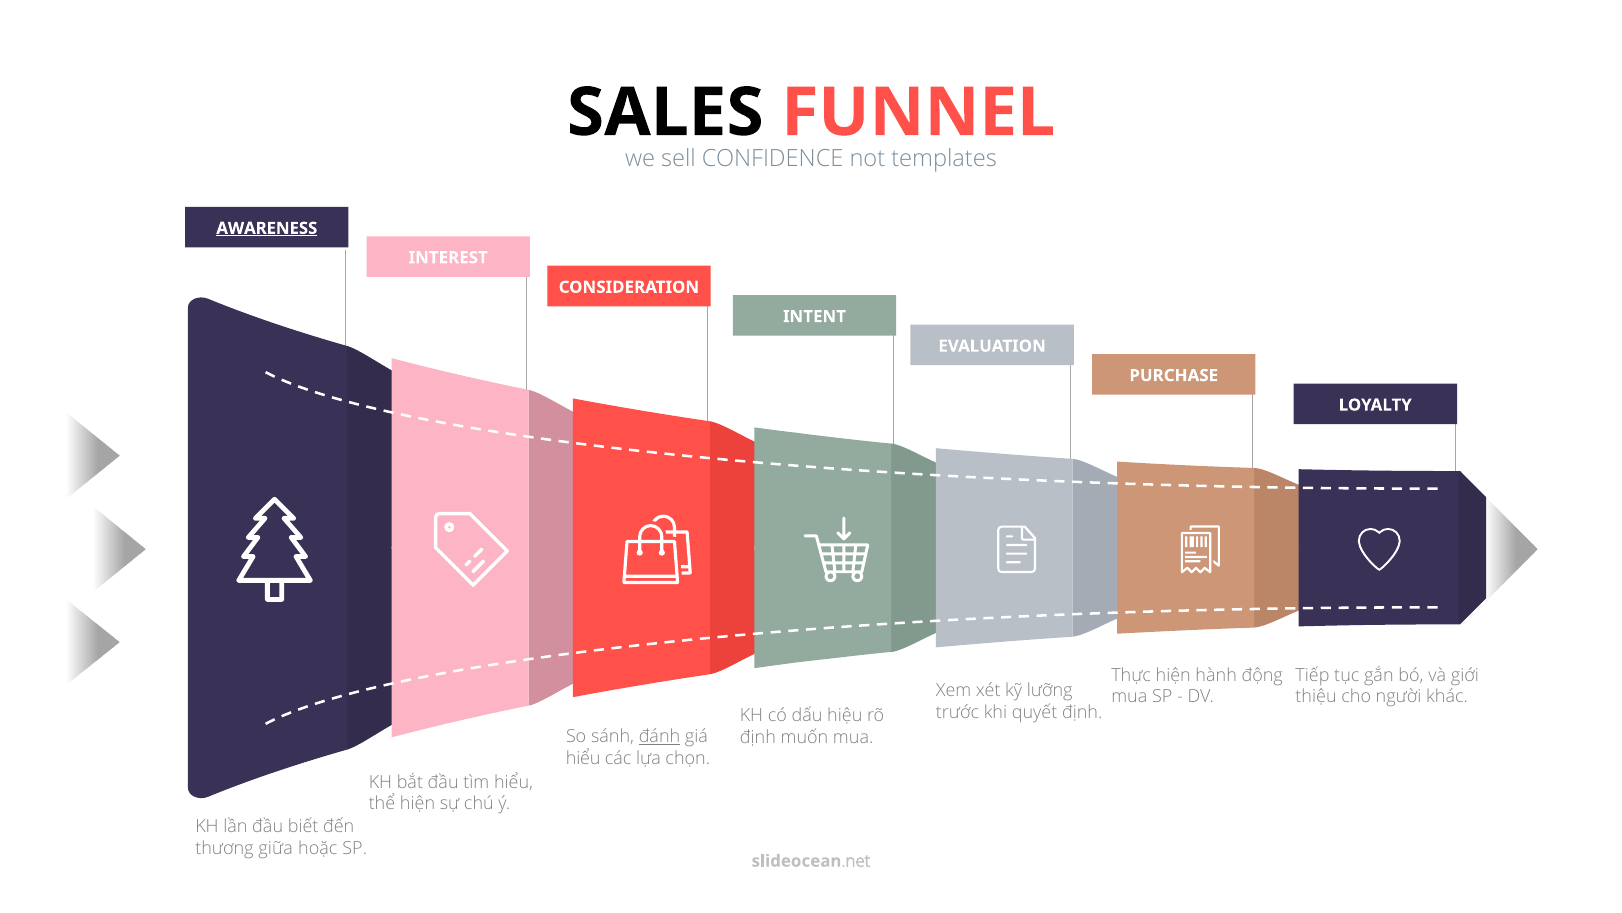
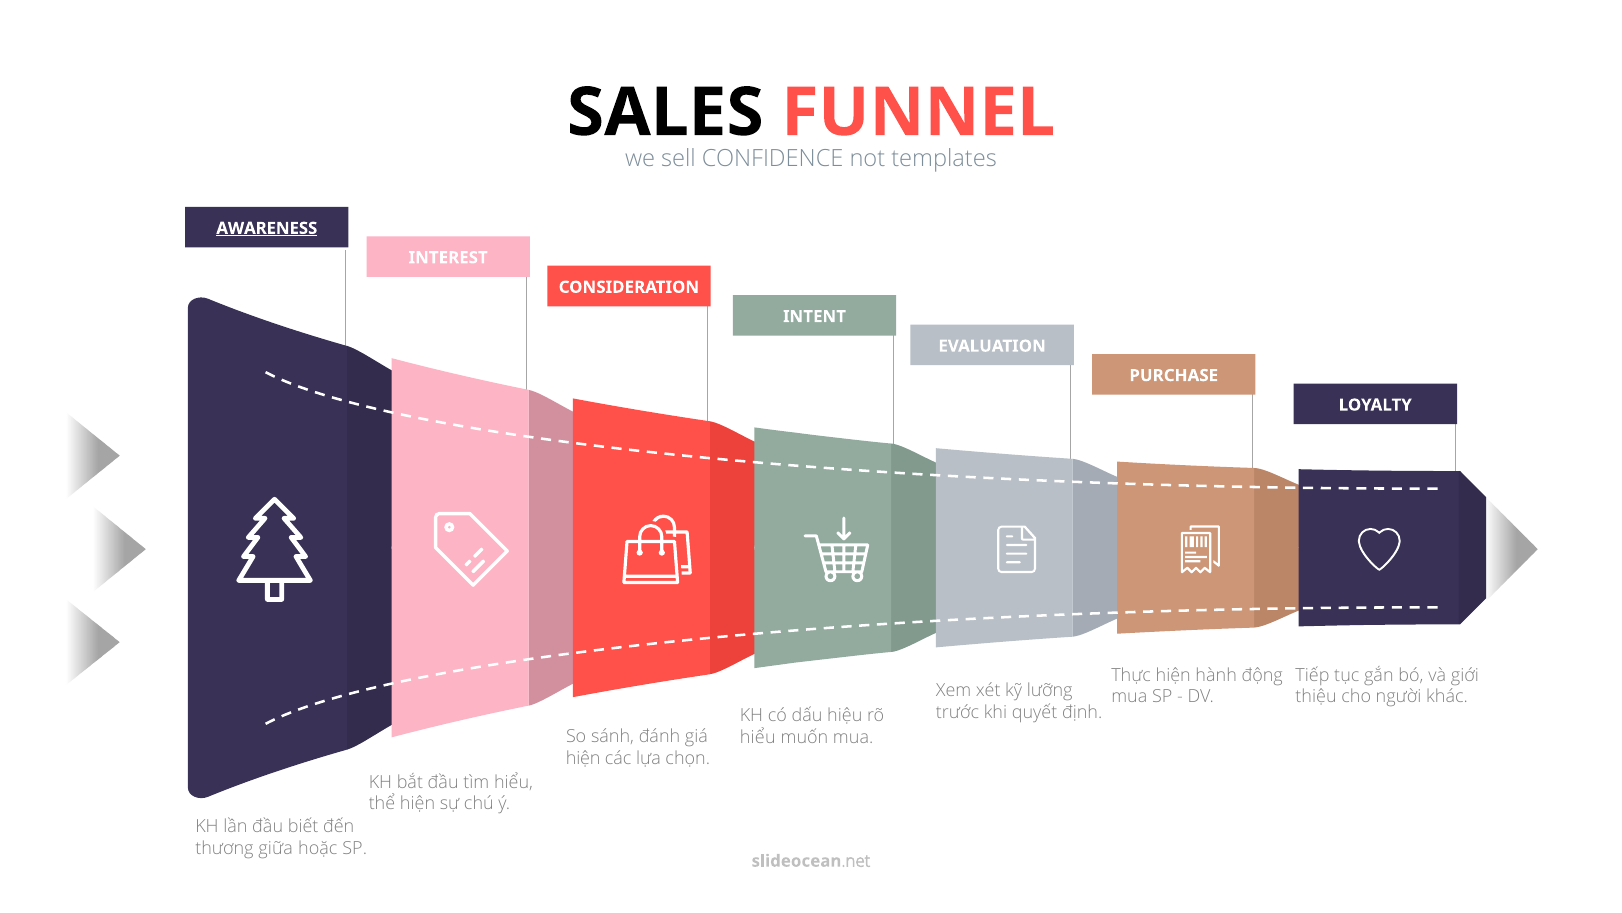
đánh underline: present -> none
định at (758, 737): định -> hiểu
hiểu at (583, 758): hiểu -> hiện
